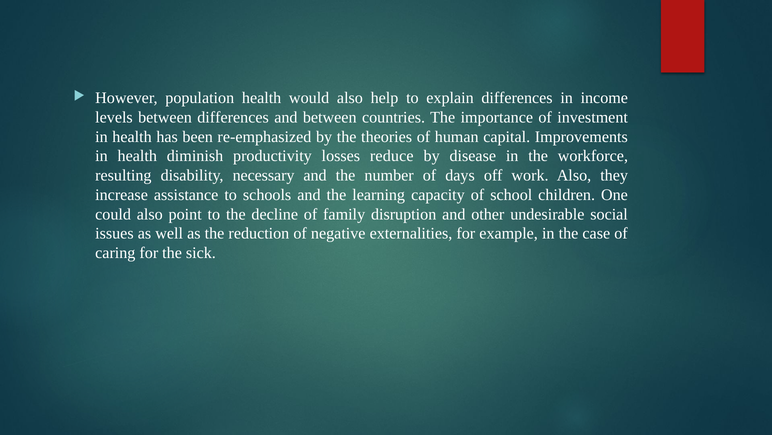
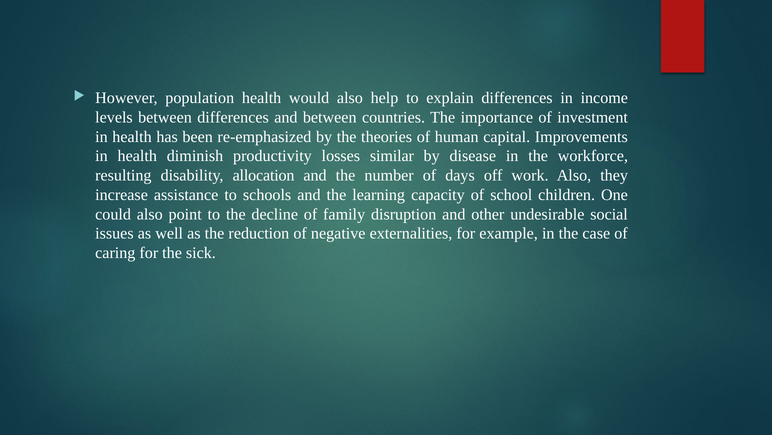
reduce: reduce -> similar
necessary: necessary -> allocation
